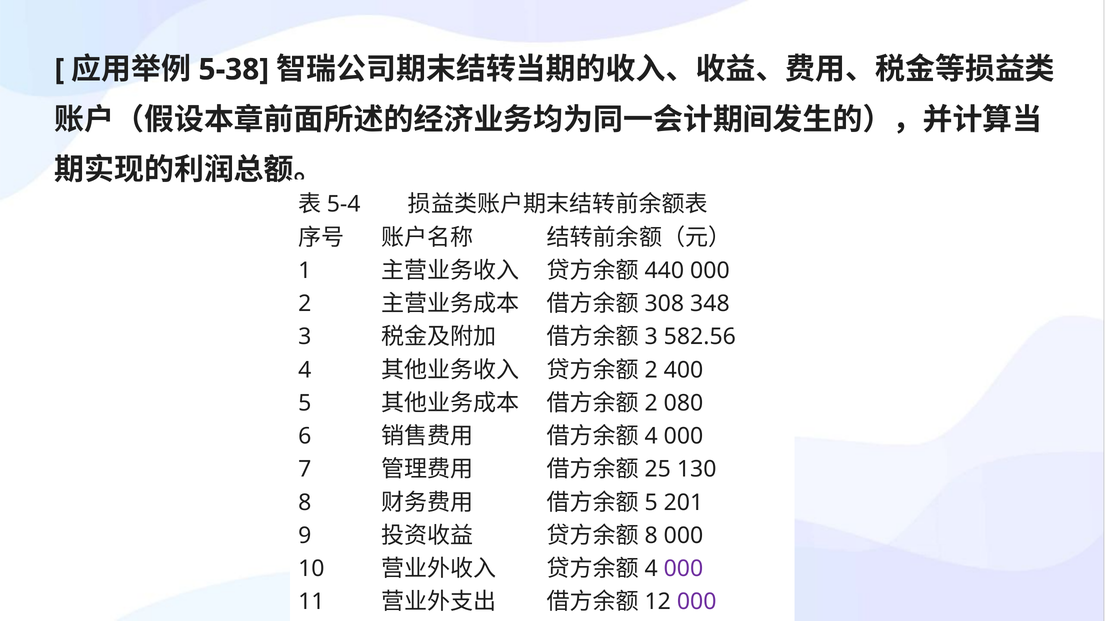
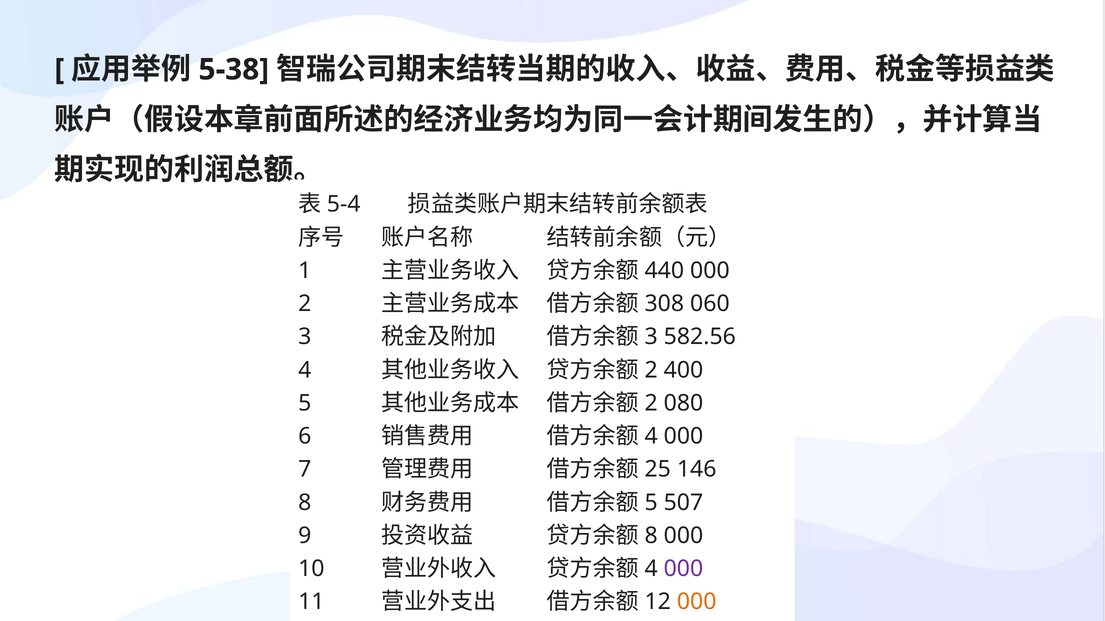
348: 348 -> 060
130: 130 -> 146
201: 201 -> 507
000 at (697, 602) colour: purple -> orange
